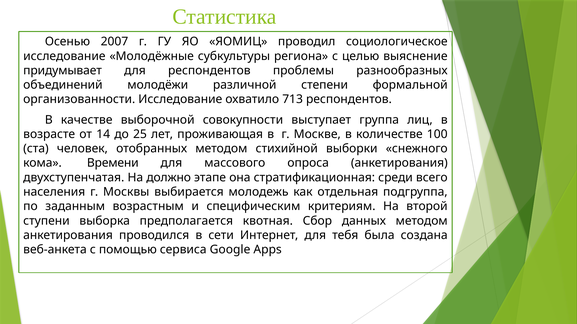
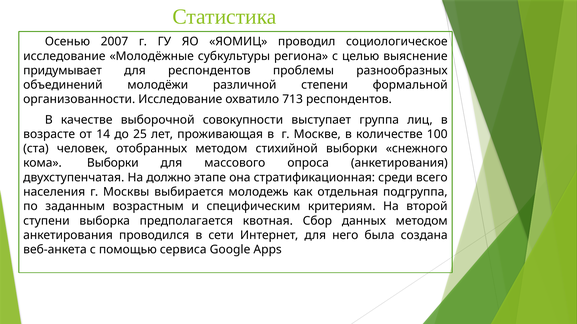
кома Времени: Времени -> Выборки
тебя: тебя -> него
